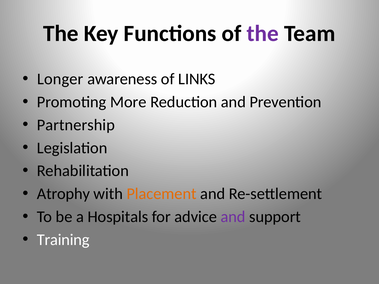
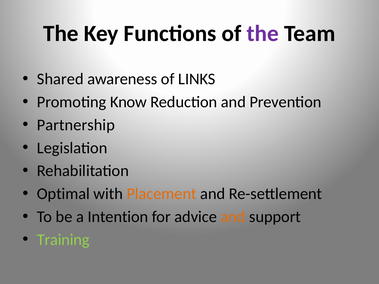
Longer: Longer -> Shared
More: More -> Know
Atrophy: Atrophy -> Optimal
Hospitals: Hospitals -> Intention
and at (233, 217) colour: purple -> orange
Training colour: white -> light green
